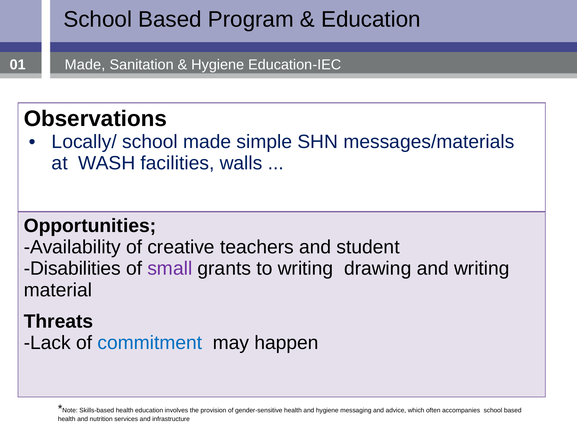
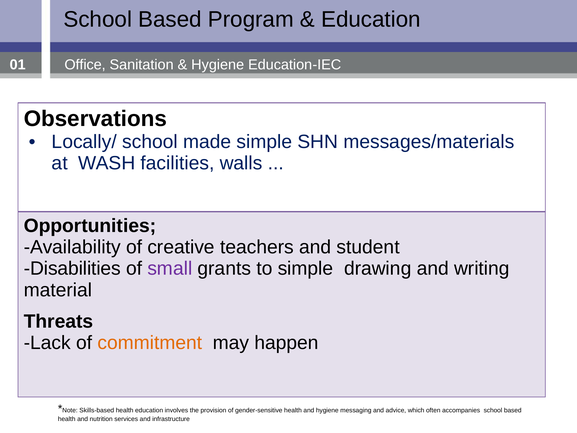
Made at (85, 65): Made -> Office
to writing: writing -> simple
commitment colour: blue -> orange
